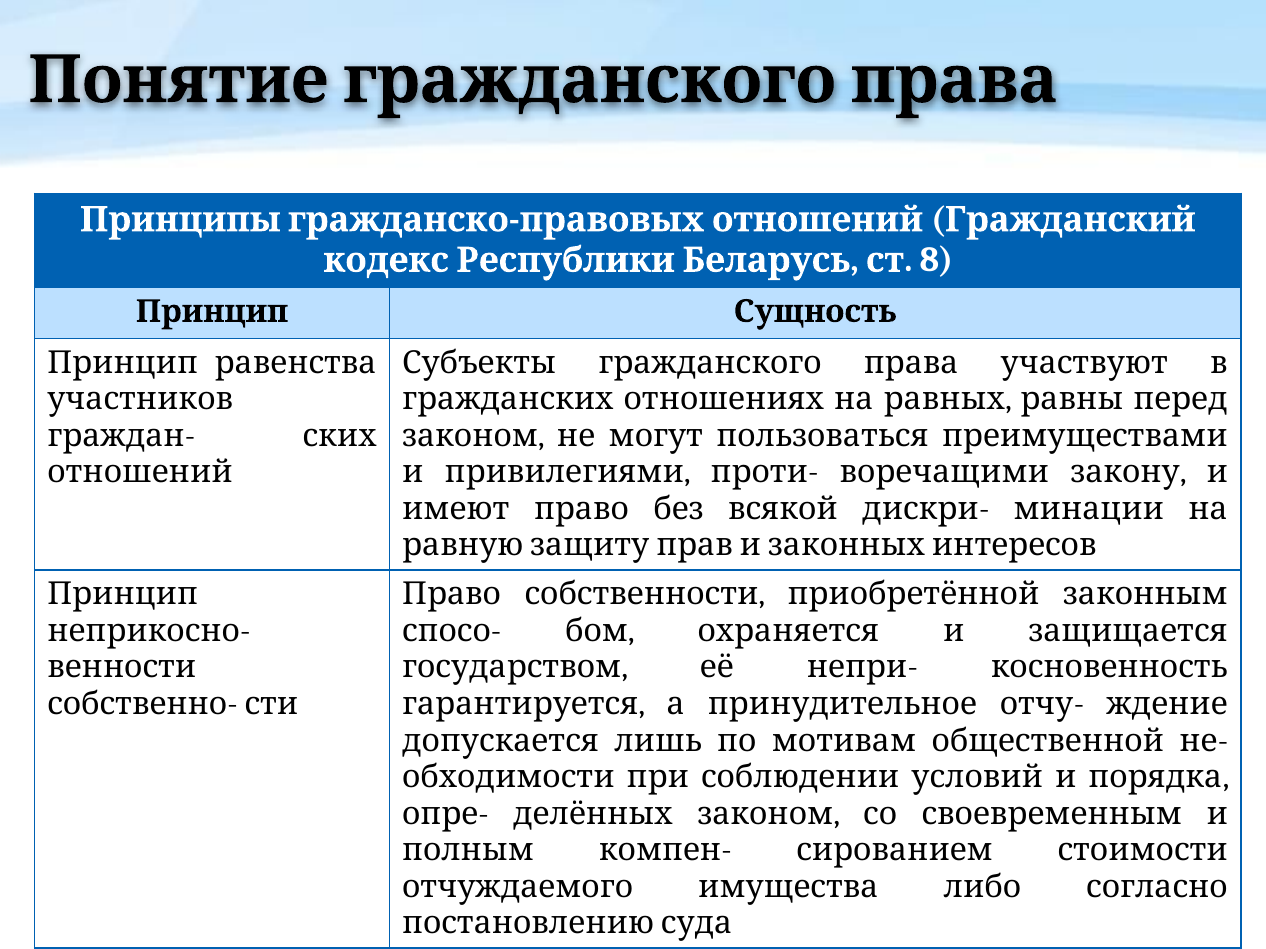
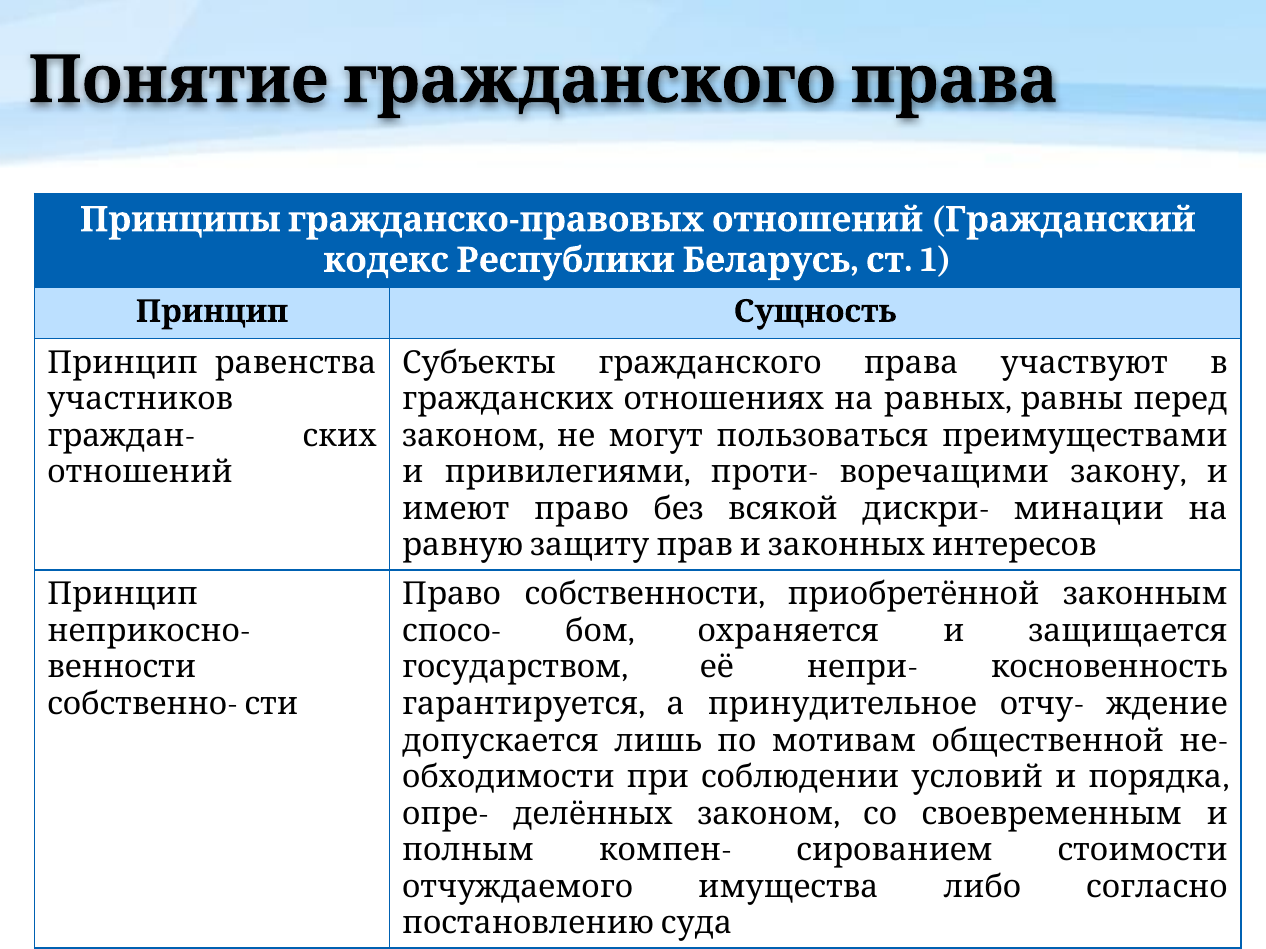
8: 8 -> 1
